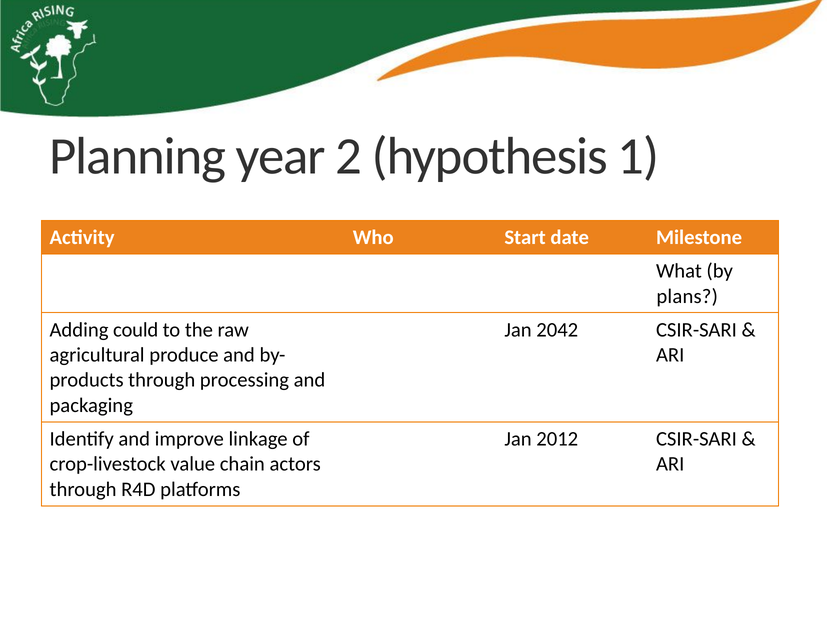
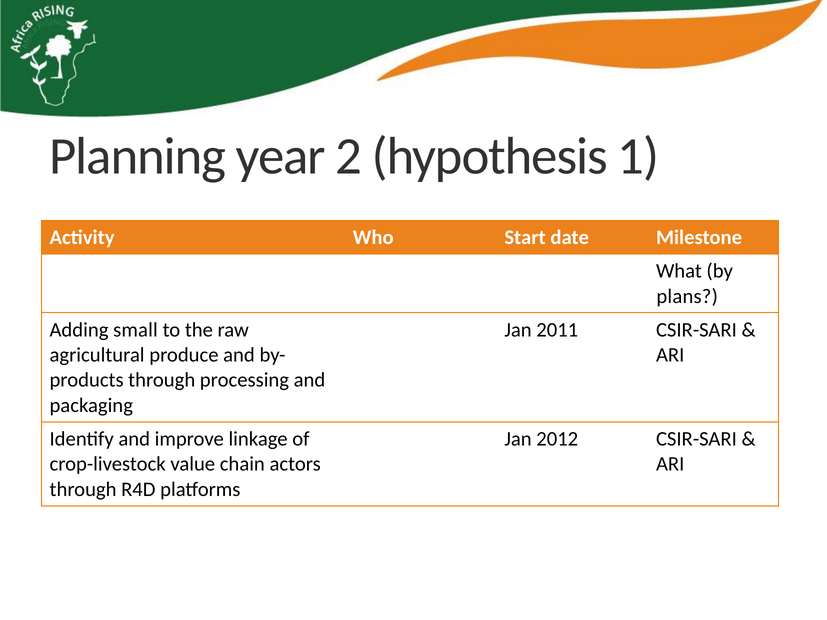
could: could -> small
2042: 2042 -> 2011
